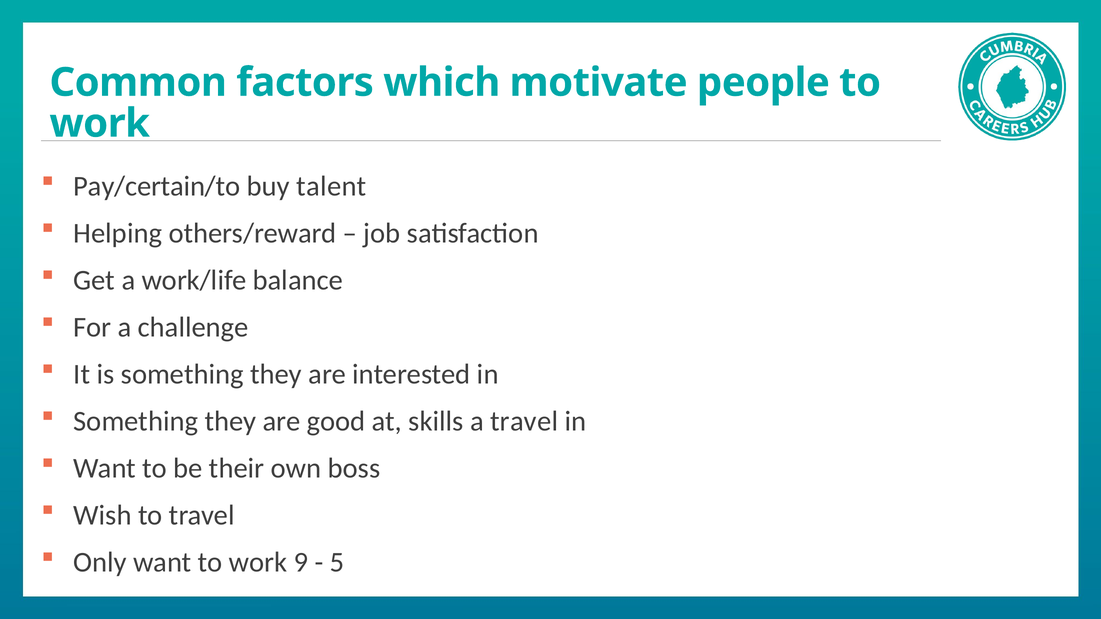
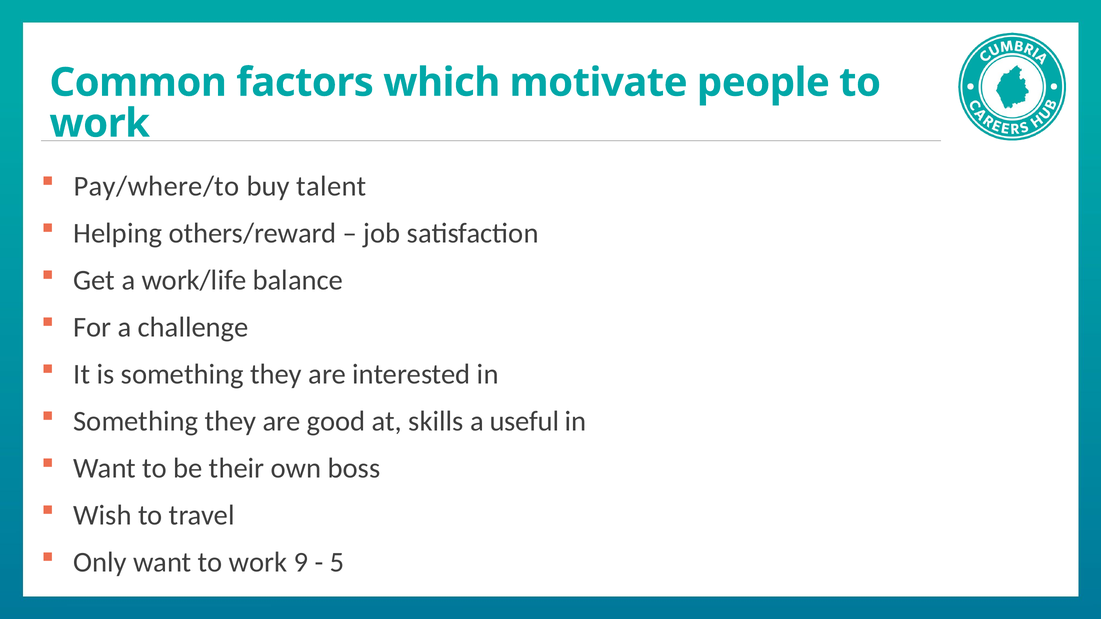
Pay/certain/to: Pay/certain/to -> Pay/where/to
a travel: travel -> useful
